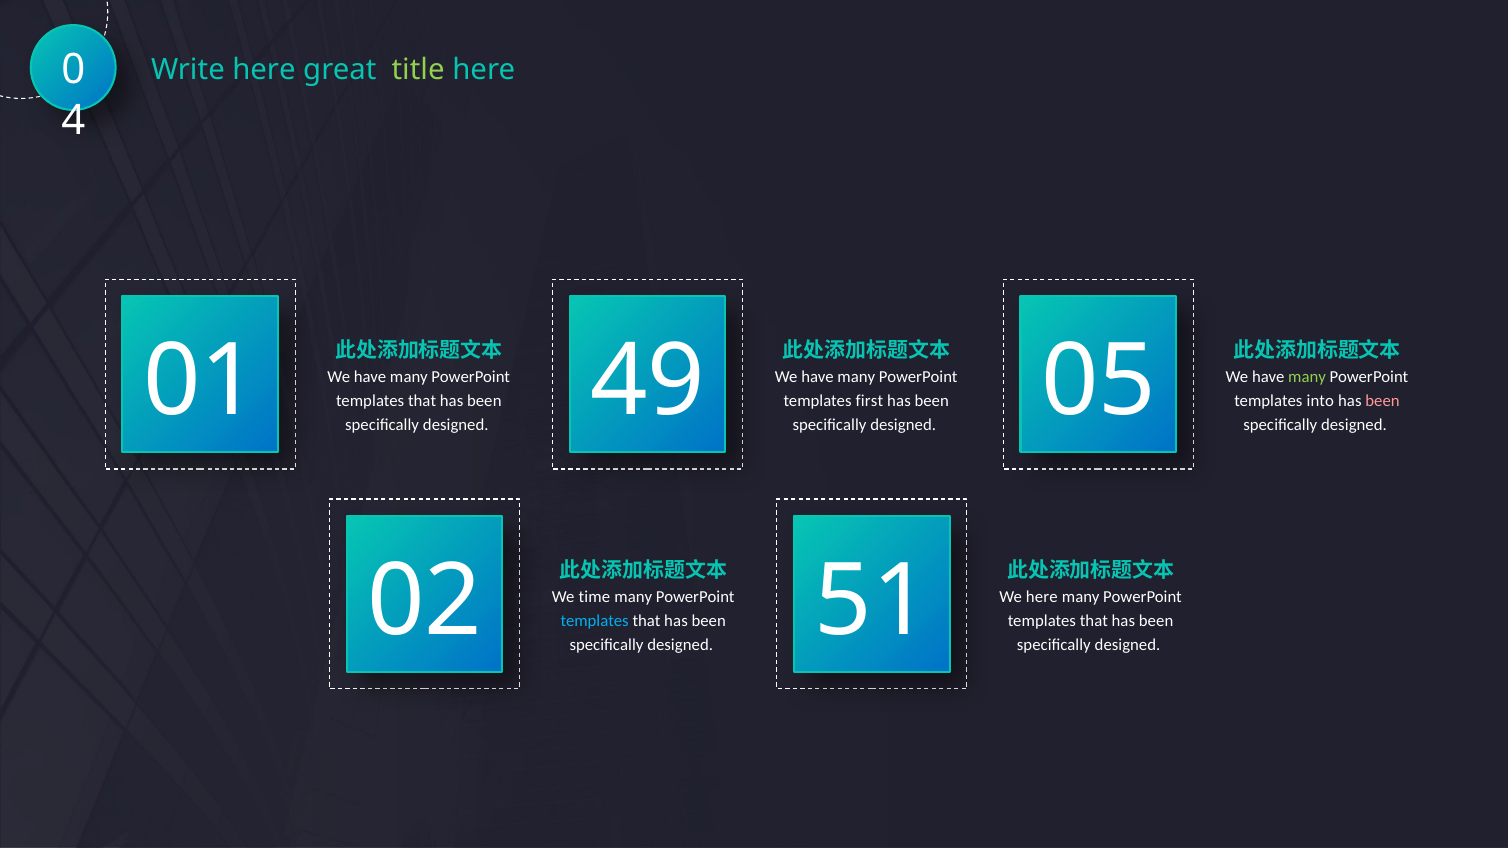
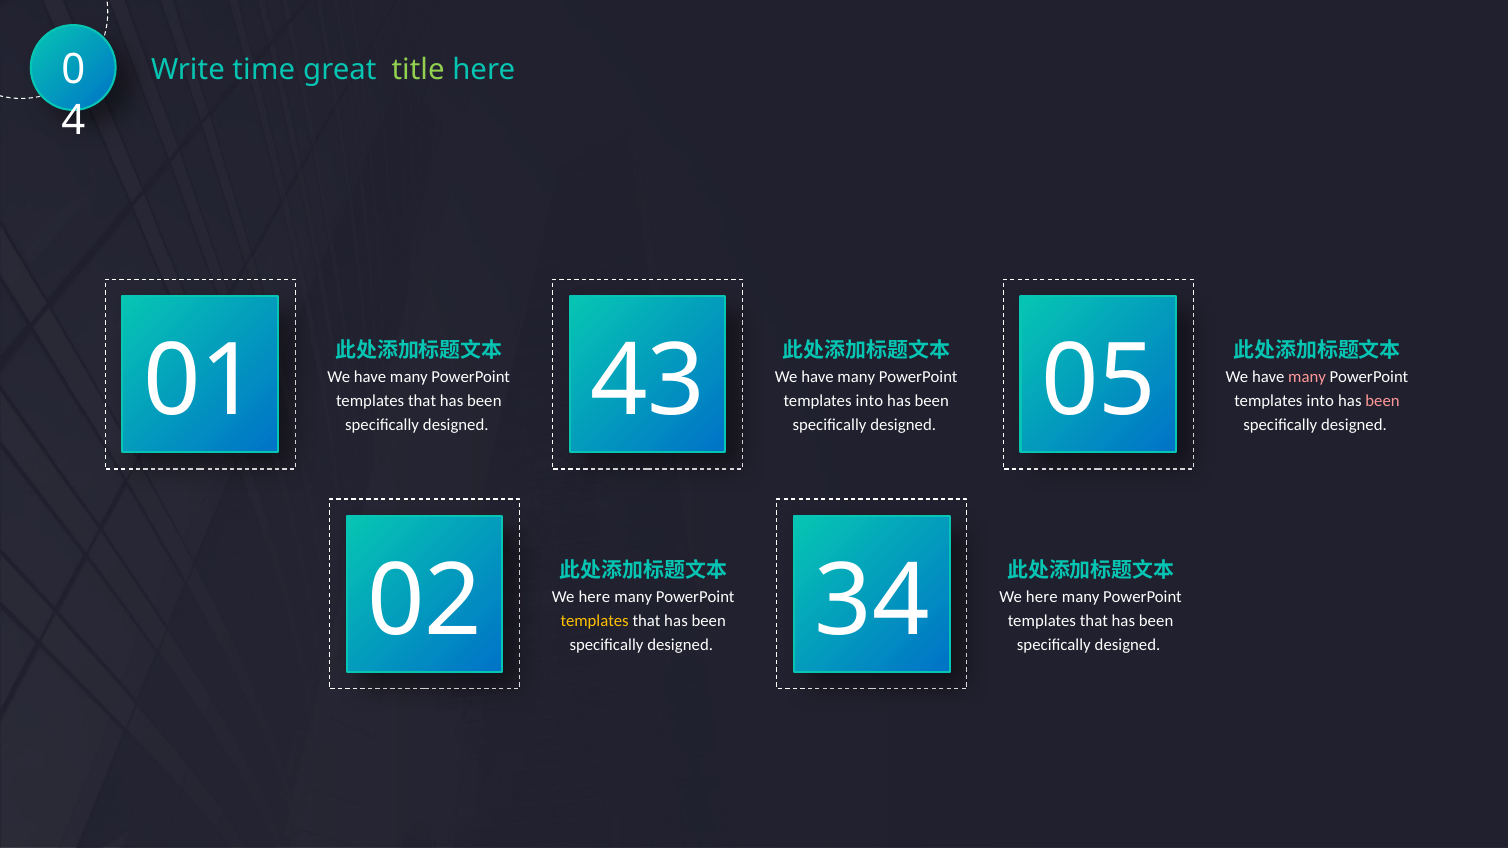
Write here: here -> time
many at (1307, 377) colour: light green -> pink
first at (869, 401): first -> into
49: 49 -> 43
time at (594, 597): time -> here
templates at (595, 621) colour: light blue -> yellow
51: 51 -> 34
